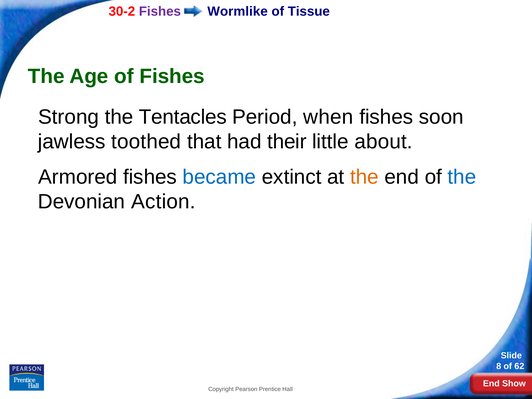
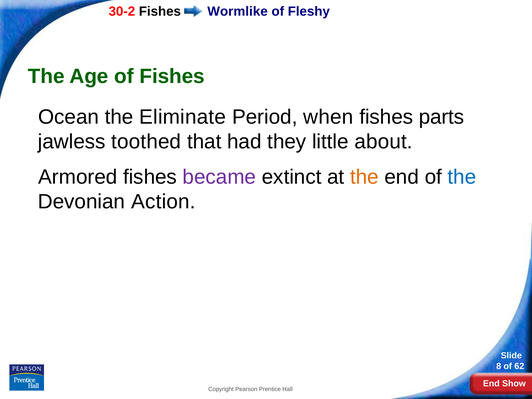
Fishes at (160, 12) colour: purple -> black
Tissue: Tissue -> Fleshy
Strong: Strong -> Ocean
Tentacles: Tentacles -> Eliminate
soon: soon -> parts
their: their -> they
became colour: blue -> purple
